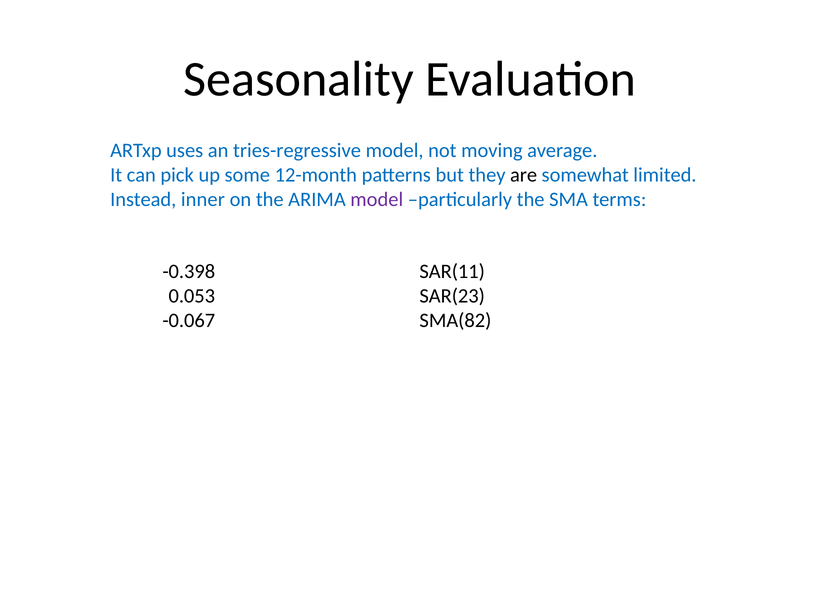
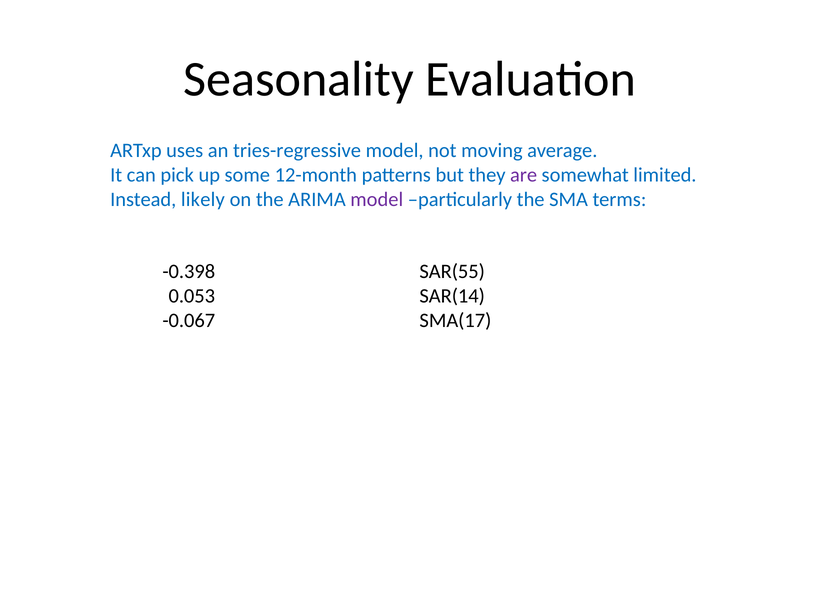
are colour: black -> purple
inner: inner -> likely
SAR(11: SAR(11 -> SAR(55
SAR(23: SAR(23 -> SAR(14
SMA(82: SMA(82 -> SMA(17
